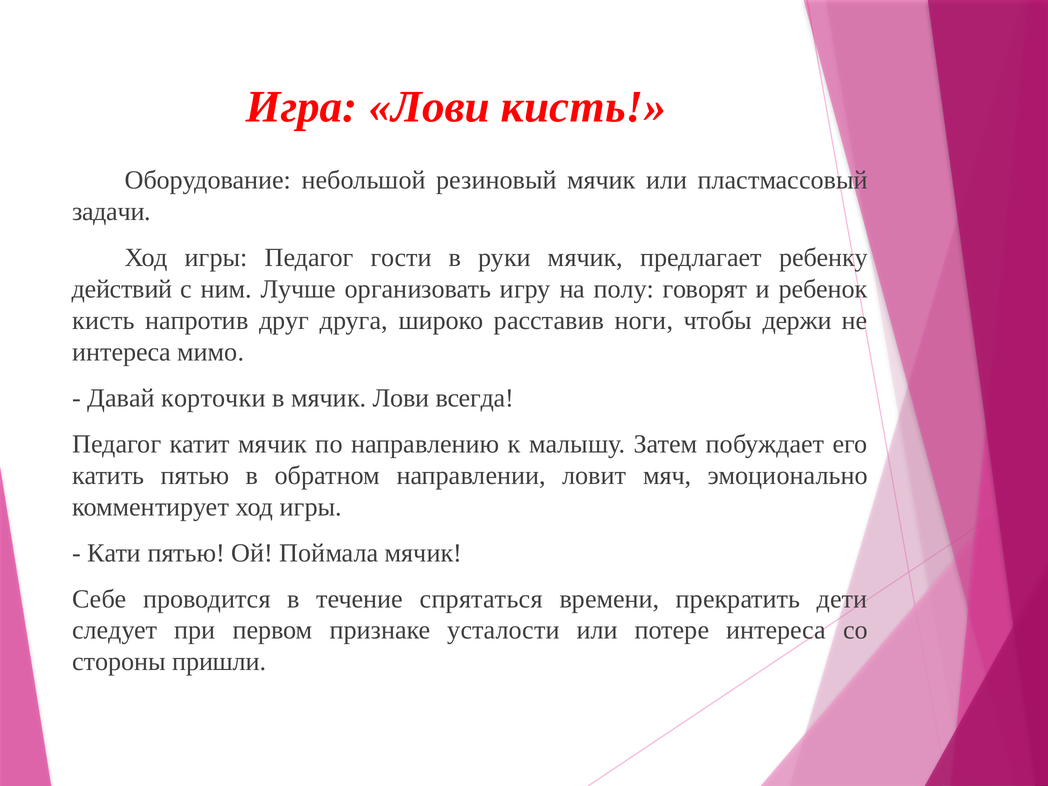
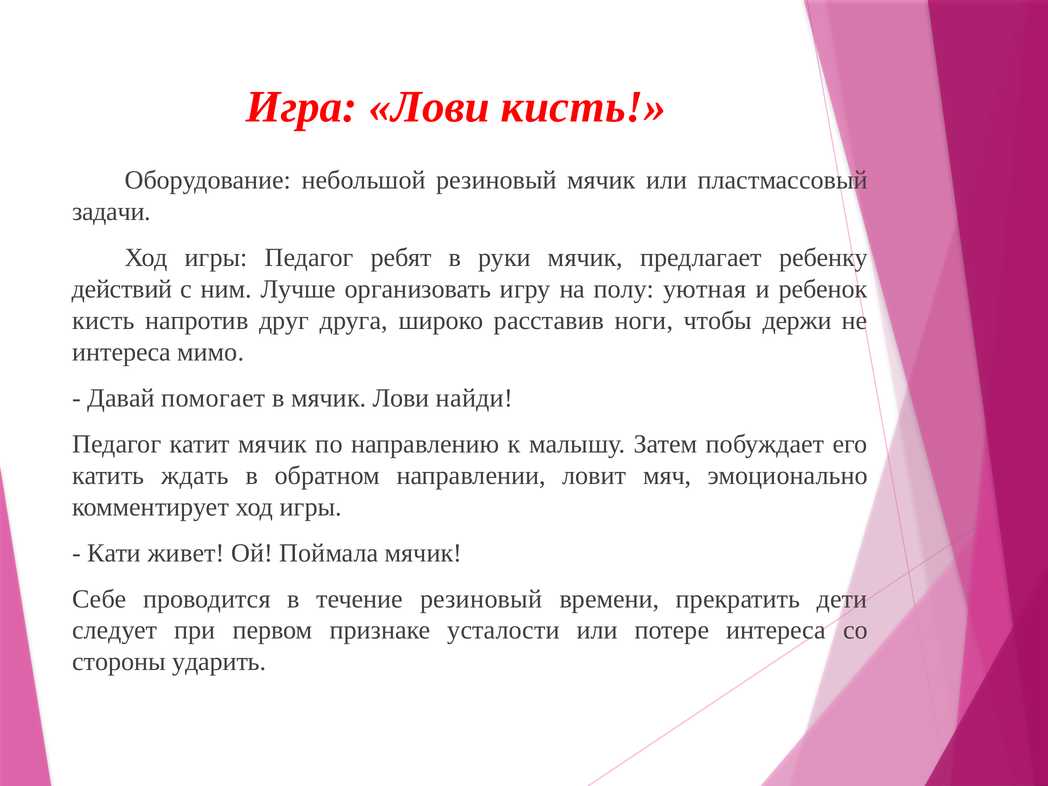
гости: гости -> ребят
говорят: говорят -> уютная
корточки: корточки -> помогает
всегда: всегда -> найди
катить пятью: пятью -> ждать
Кати пятью: пятью -> живет
течение спрятаться: спрятаться -> резиновый
пришли: пришли -> ударить
